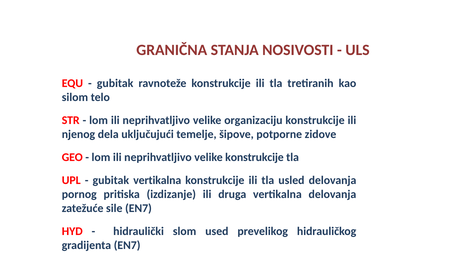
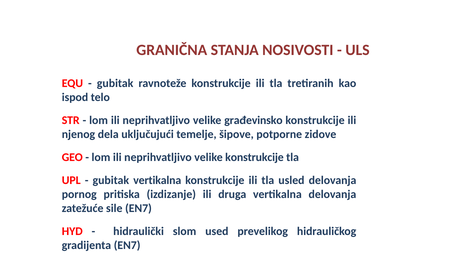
silom: silom -> ispod
organizaciju: organizaciju -> građevinsko
